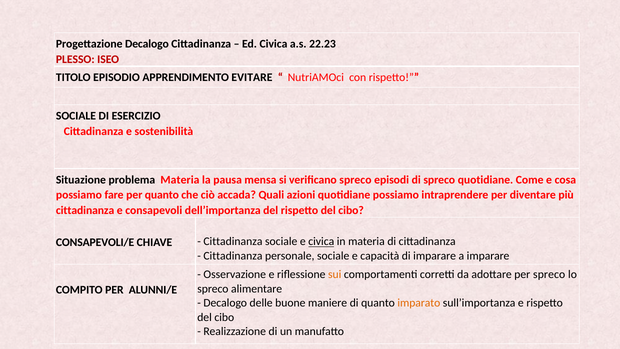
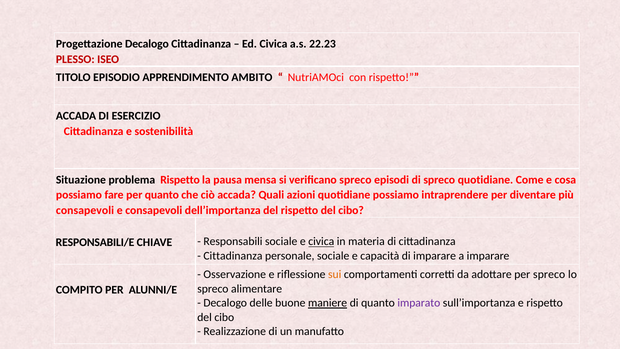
EVITARE: EVITARE -> AMBITO
SOCIALE at (76, 116): SOCIALE -> ACCADA
problema Materia: Materia -> Rispetto
cittadinanza at (85, 210): cittadinanza -> consapevoli
CONSAPEVOLI/E: CONSAPEVOLI/E -> RESPONSABILI/E
Cittadinanza at (233, 241): Cittadinanza -> Responsabili
maniere underline: none -> present
imparato colour: orange -> purple
